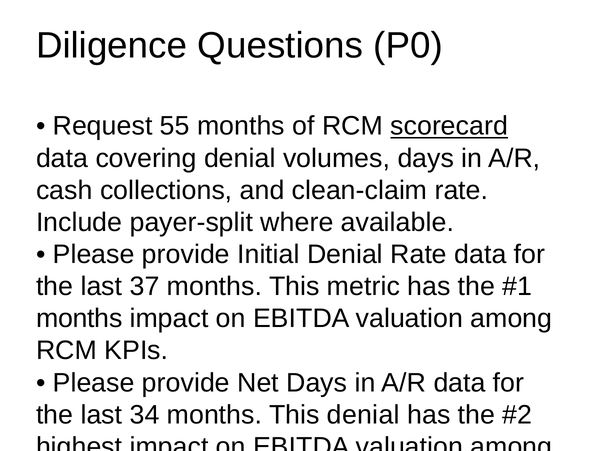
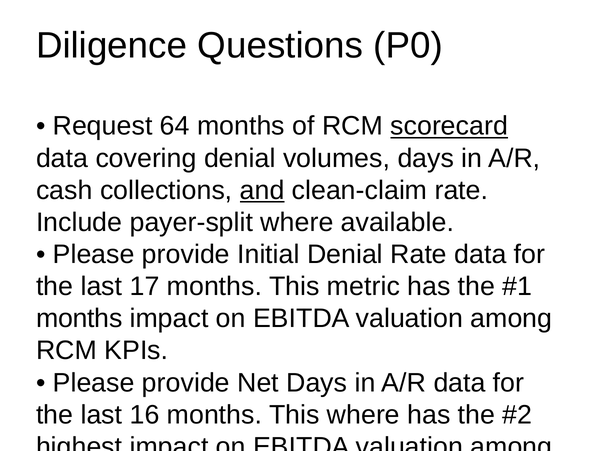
55: 55 -> 64
and underline: none -> present
37: 37 -> 17
34: 34 -> 16
This denial: denial -> where
